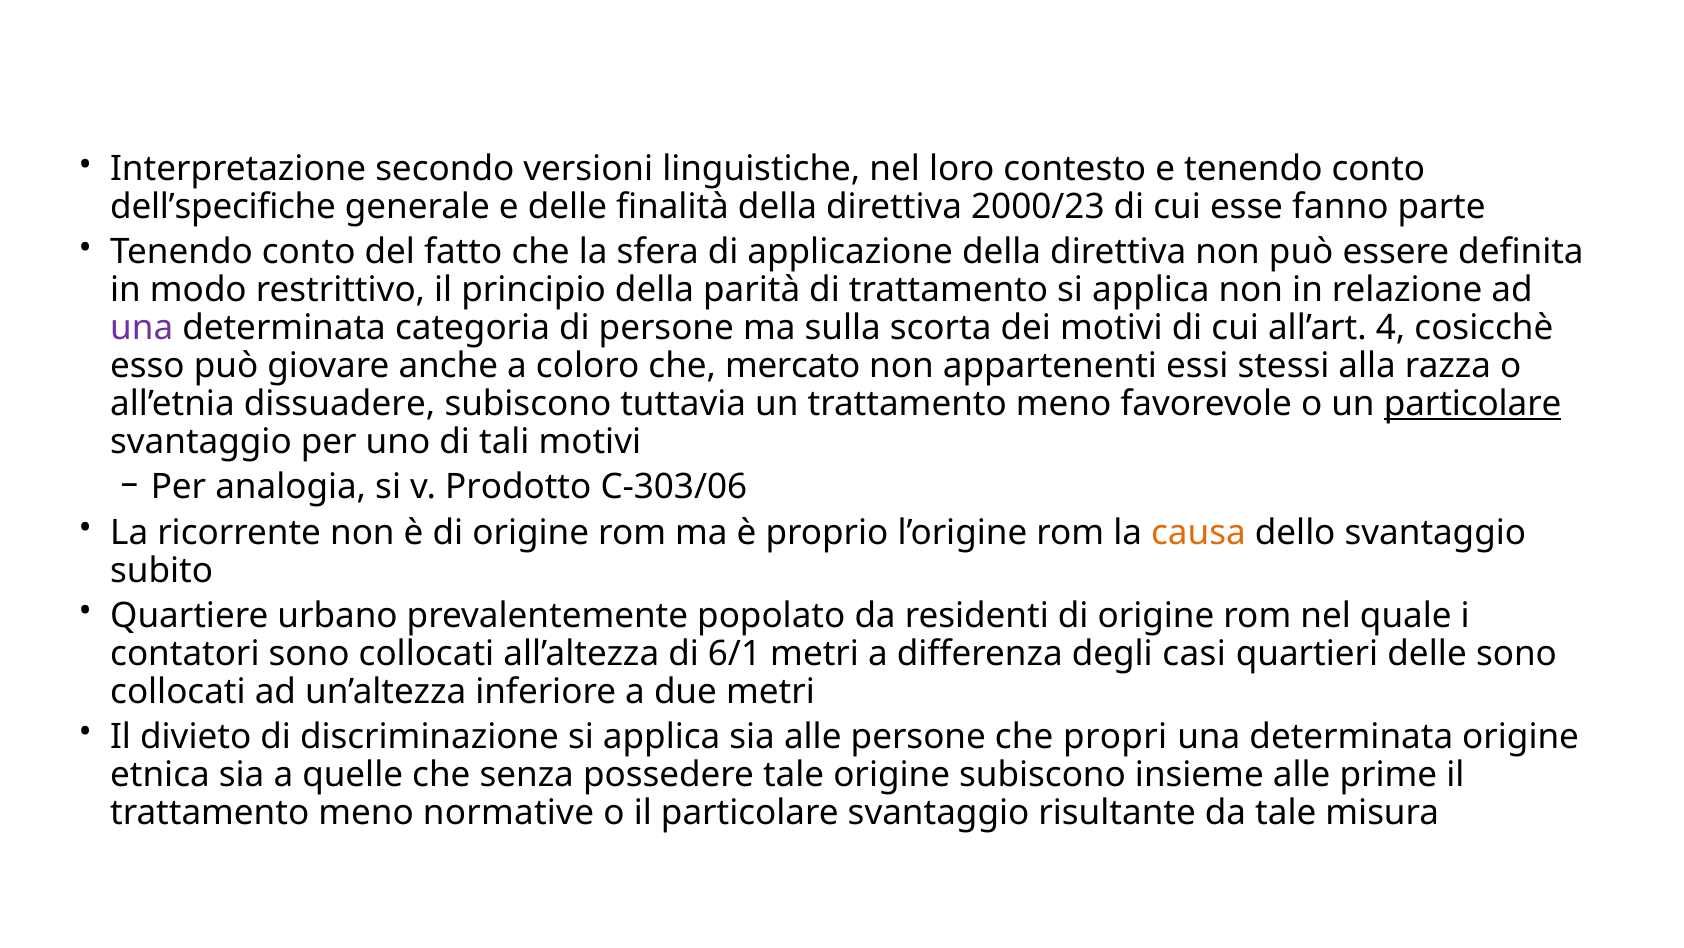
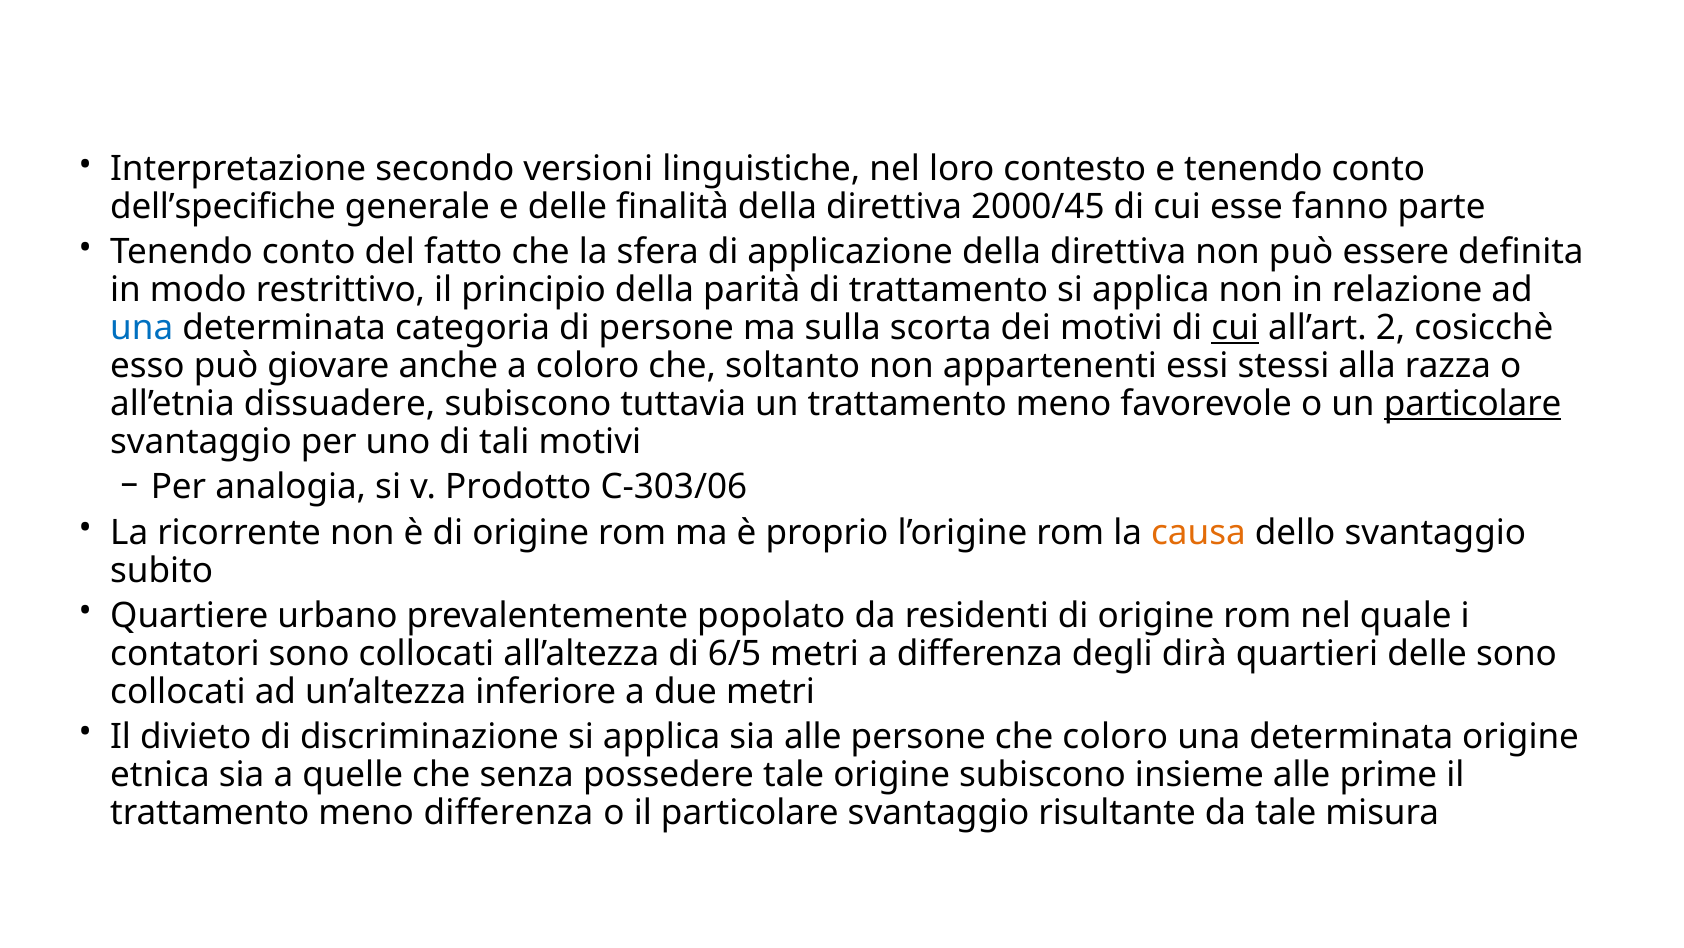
2000/23: 2000/23 -> 2000/45
una at (142, 328) colour: purple -> blue
cui at (1235, 328) underline: none -> present
4: 4 -> 2
mercato: mercato -> soltanto
6/1: 6/1 -> 6/5
casi: casi -> dirà
che propri: propri -> coloro
meno normative: normative -> differenza
